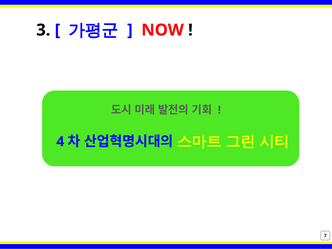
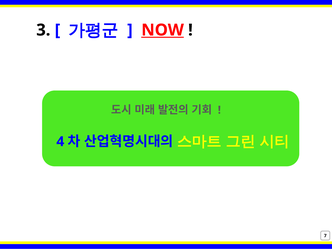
NOW underline: none -> present
